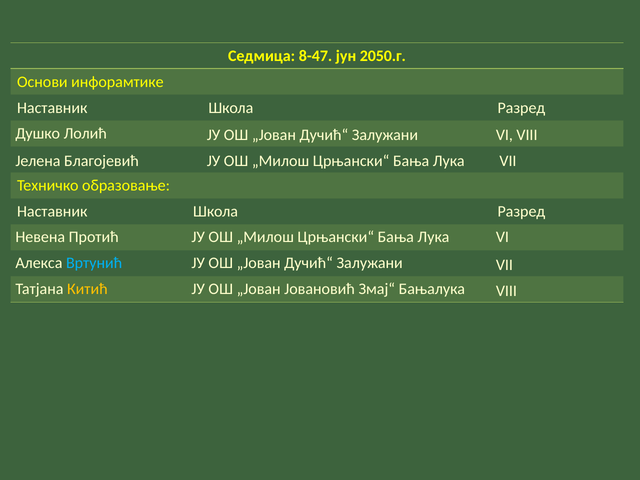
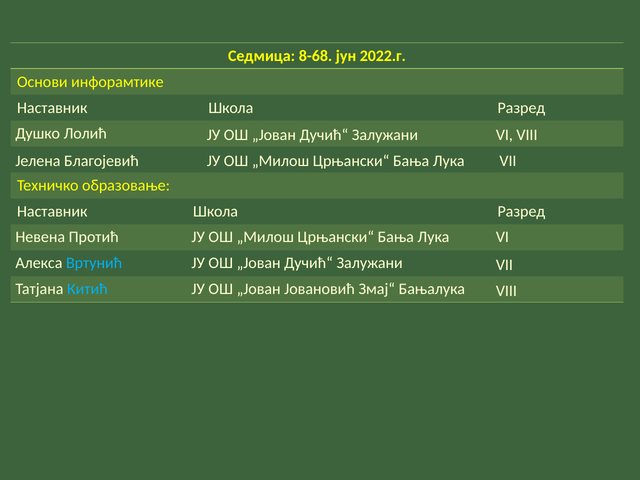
8-47: 8-47 -> 8-68
2050.г: 2050.г -> 2022.г
Китић colour: yellow -> light blue
